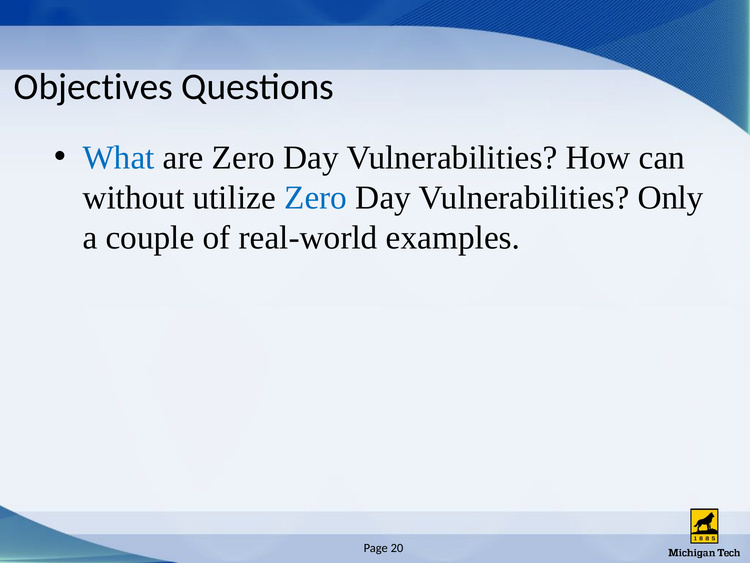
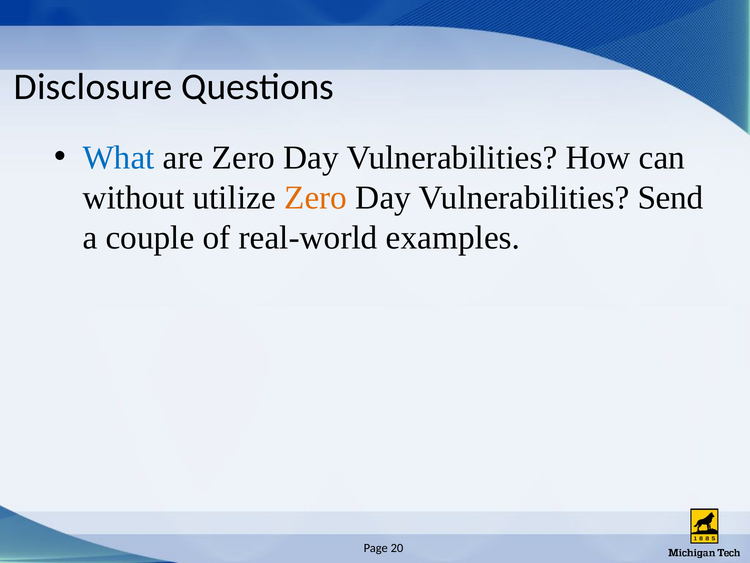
Objectives: Objectives -> Disclosure
Zero at (316, 197) colour: blue -> orange
Only: Only -> Send
